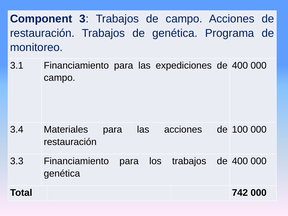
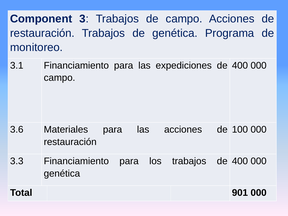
3.4: 3.4 -> 3.6
742: 742 -> 901
